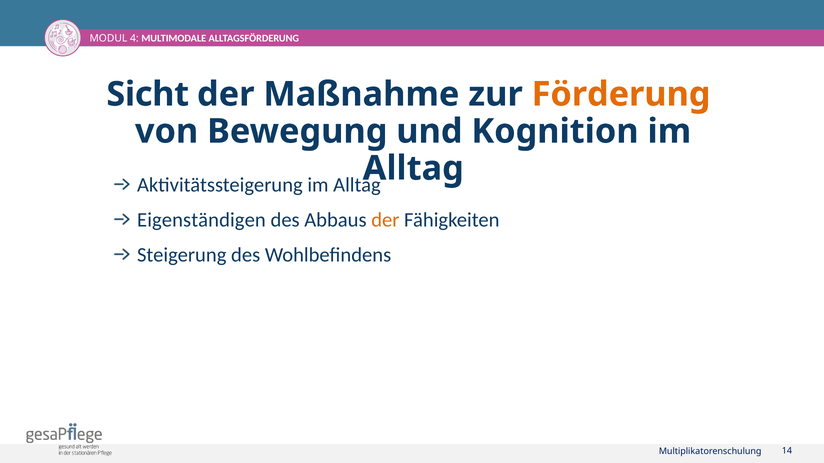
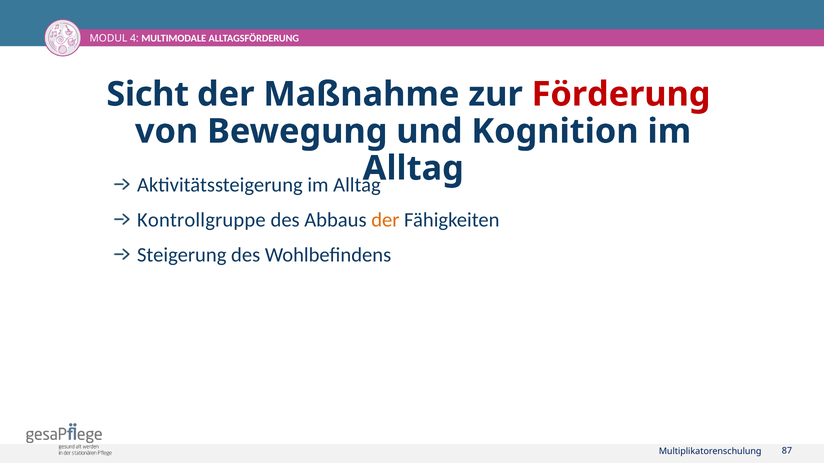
Förderung colour: orange -> red
Eigenständigen: Eigenständigen -> Kontrollgruppe
14: 14 -> 87
